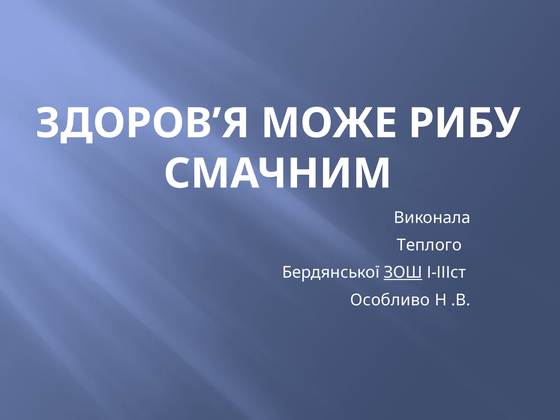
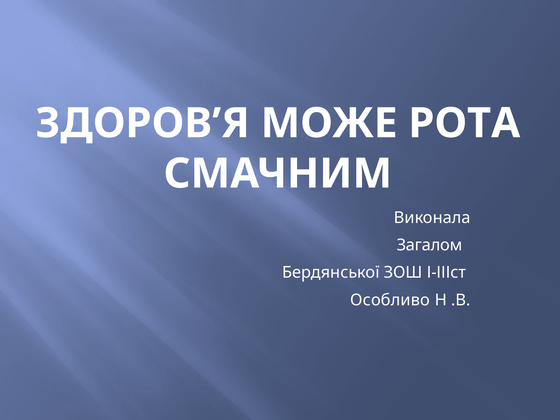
РИБУ: РИБУ -> РОТА
Теплого: Теплого -> Загалом
ЗОШ underline: present -> none
